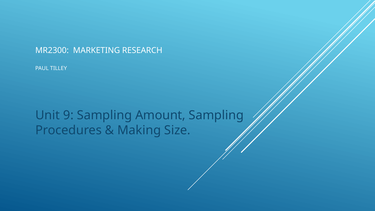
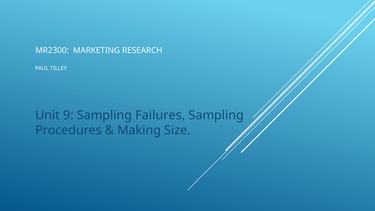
Amount: Amount -> Failures
